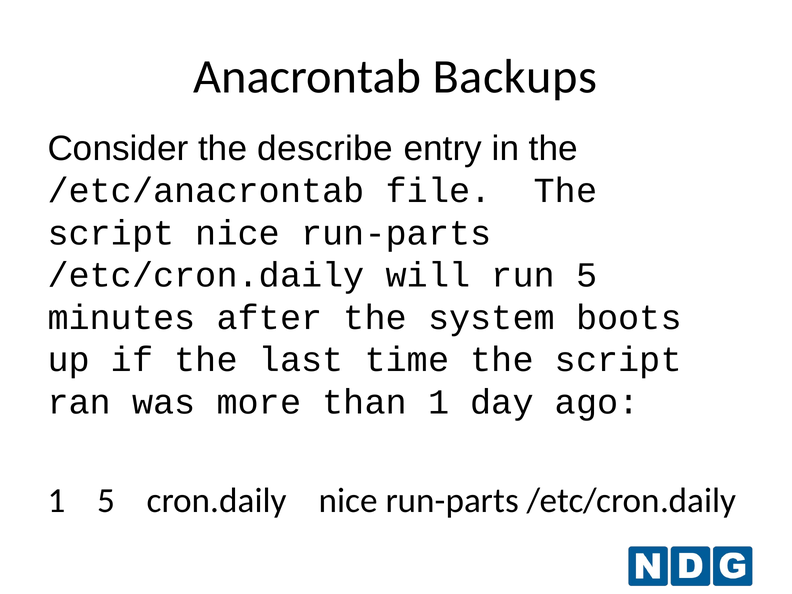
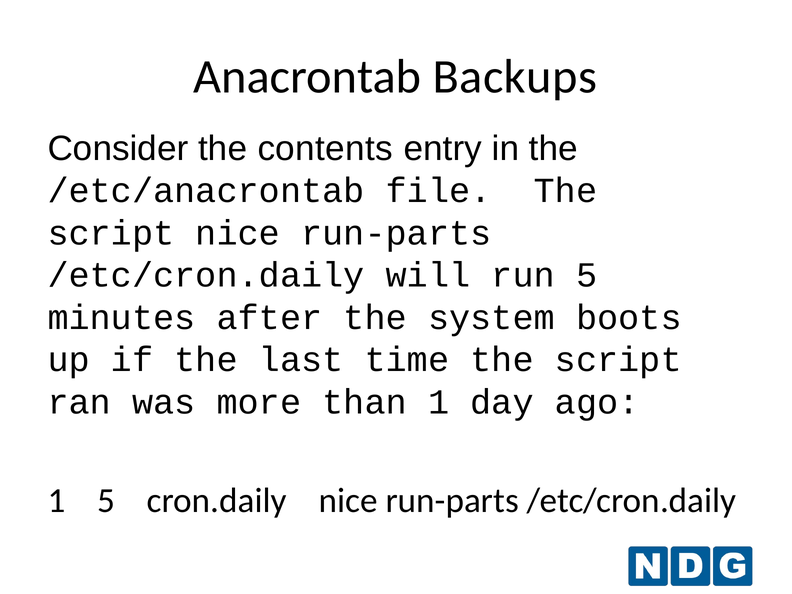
describe: describe -> contents
